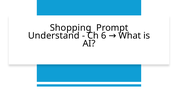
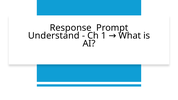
Shopping: Shopping -> Response
6: 6 -> 1
